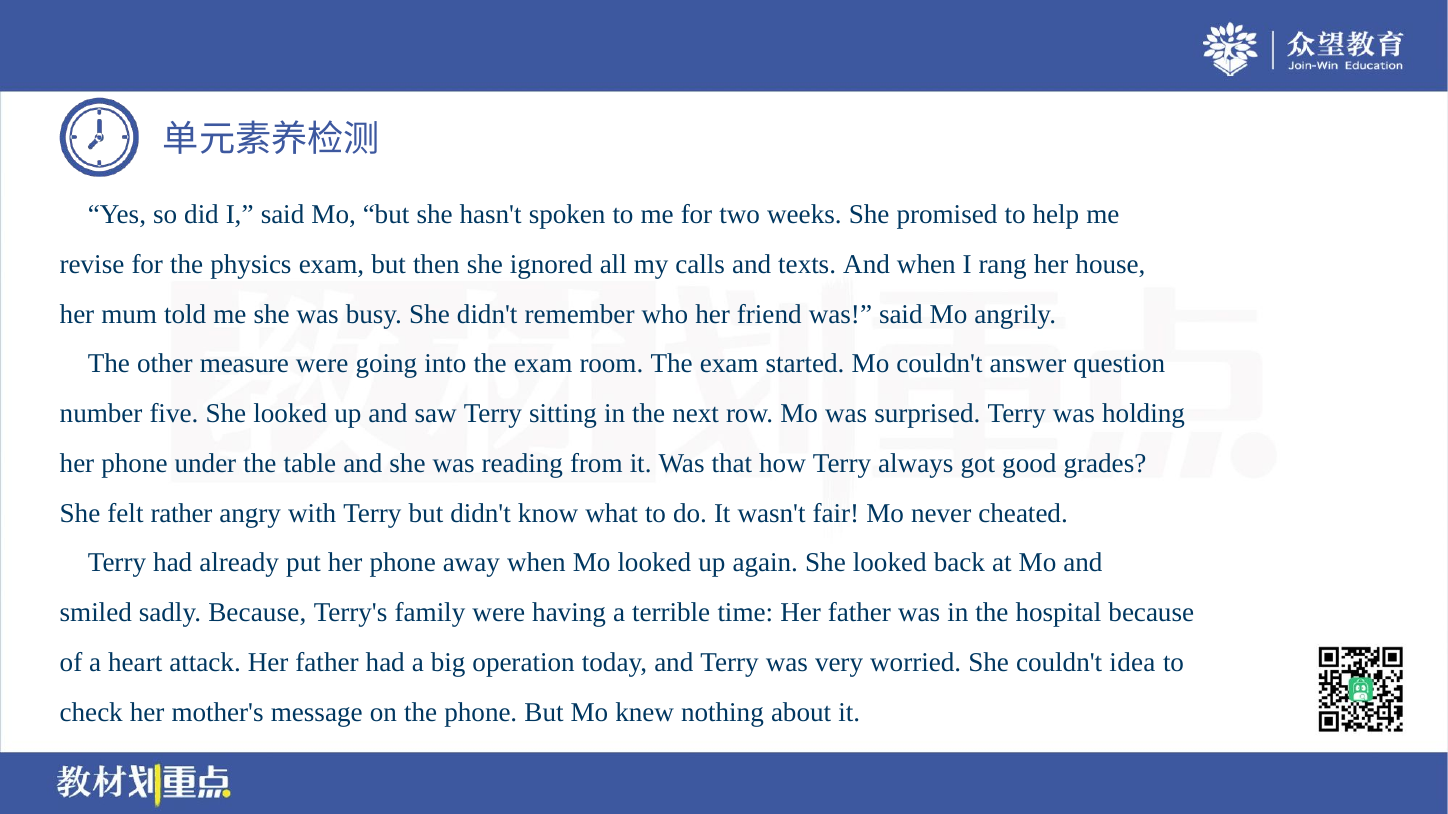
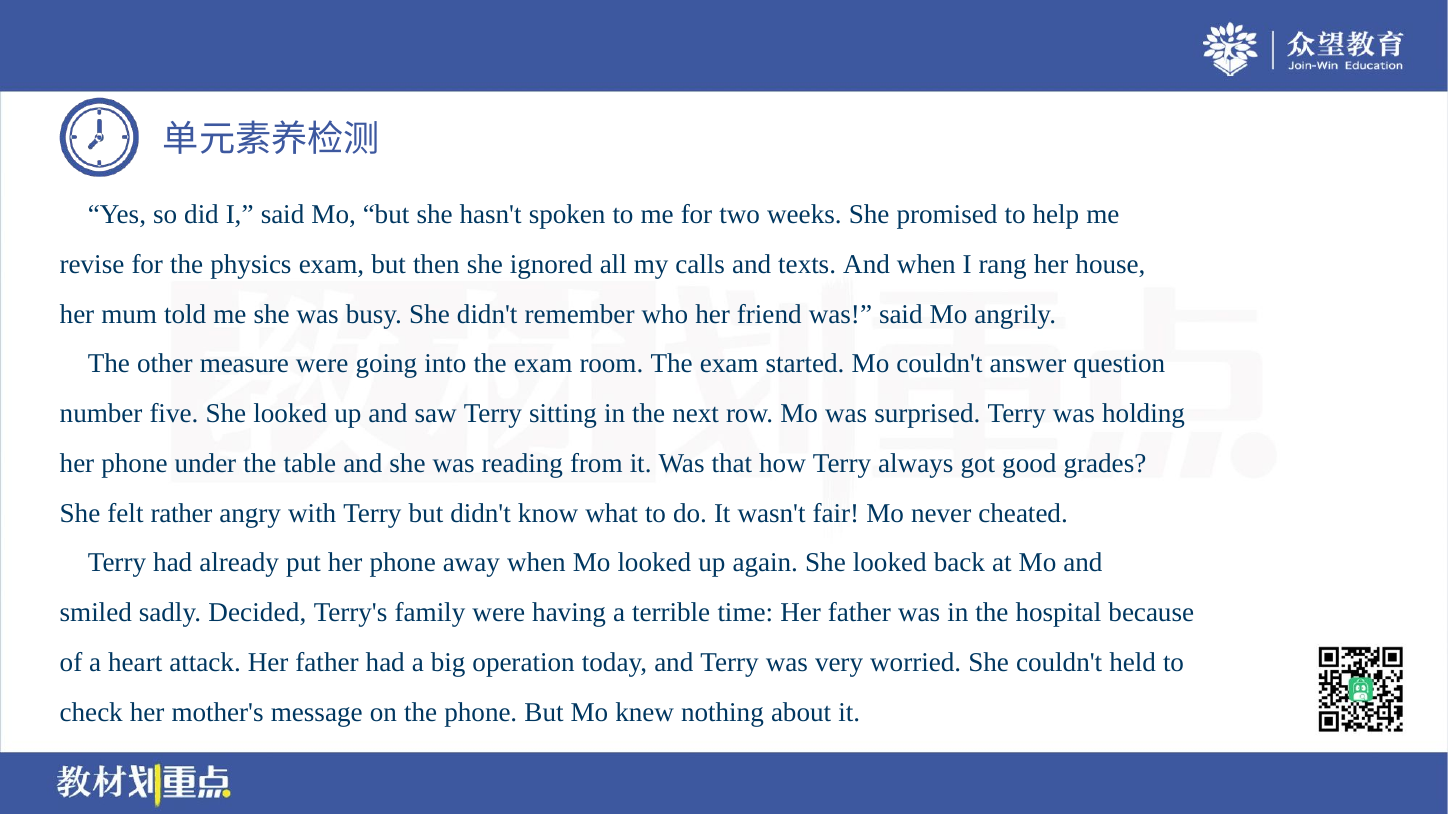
sadly Because: Because -> Decided
idea: idea -> held
